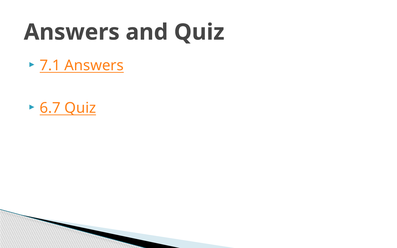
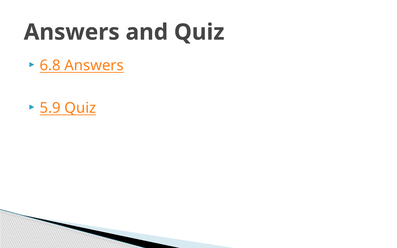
7.1: 7.1 -> 6.8
6.7: 6.7 -> 5.9
